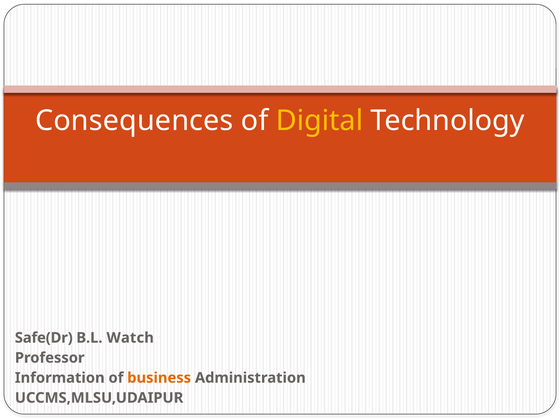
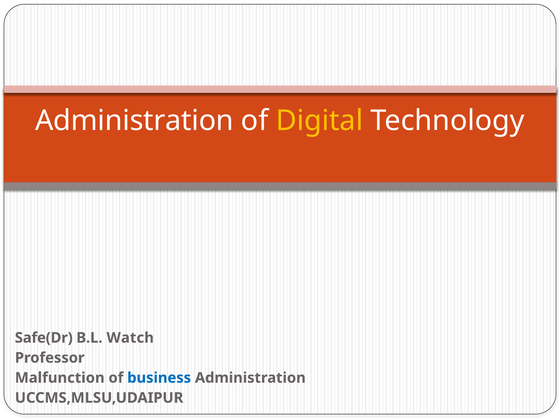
Consequences at (134, 121): Consequences -> Administration
Information: Information -> Malfunction
business colour: orange -> blue
